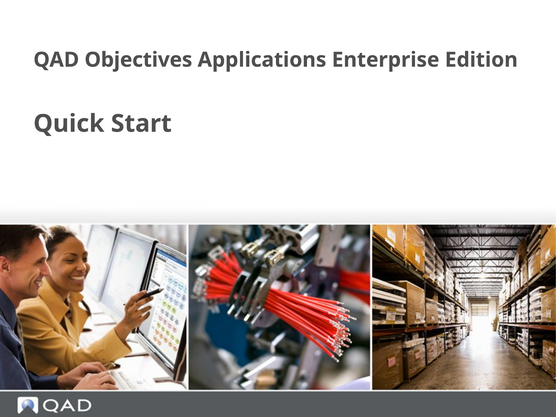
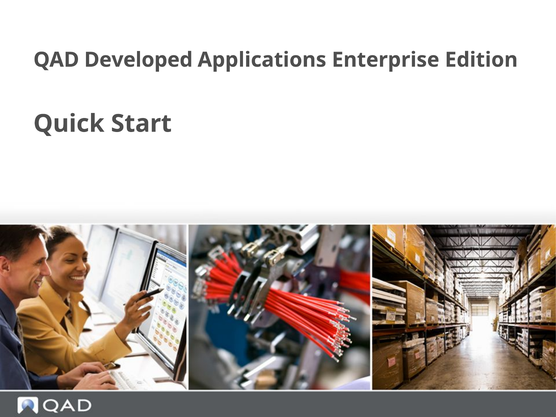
Objectives: Objectives -> Developed
